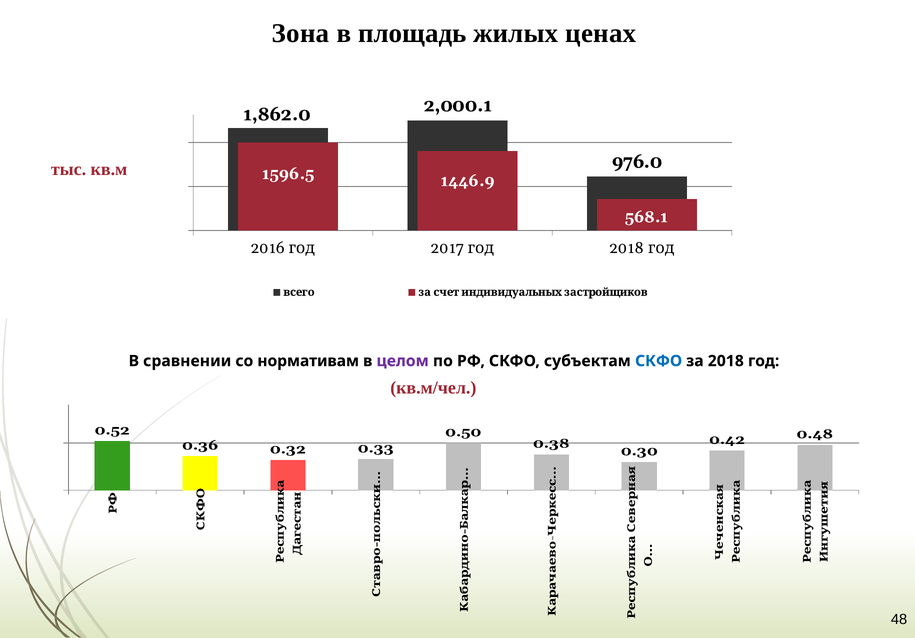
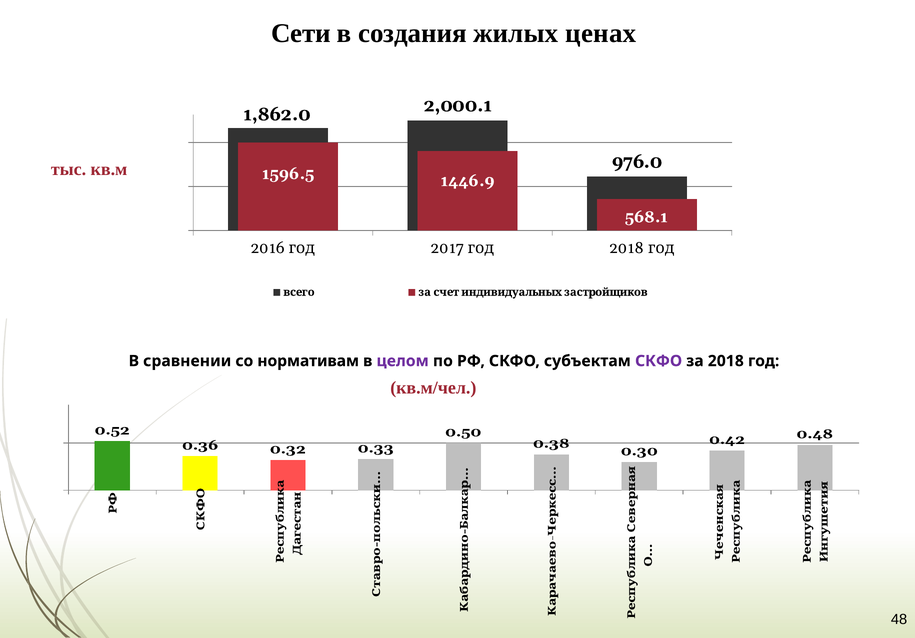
Зона: Зона -> Сети
площадь: площадь -> создания
СКФО at (659, 361) colour: blue -> purple
